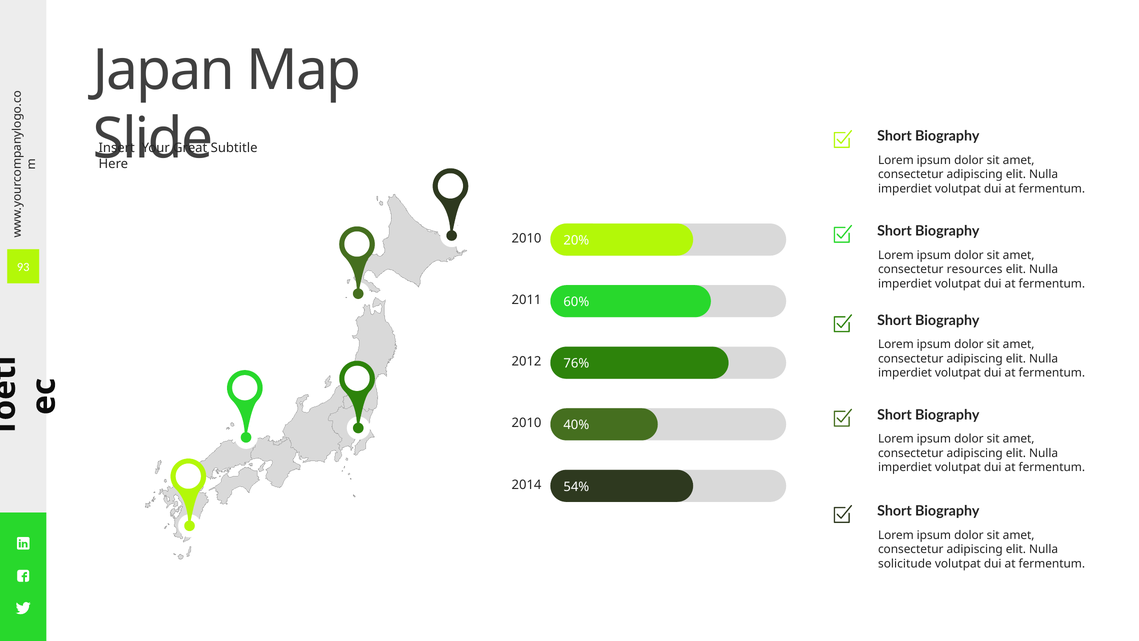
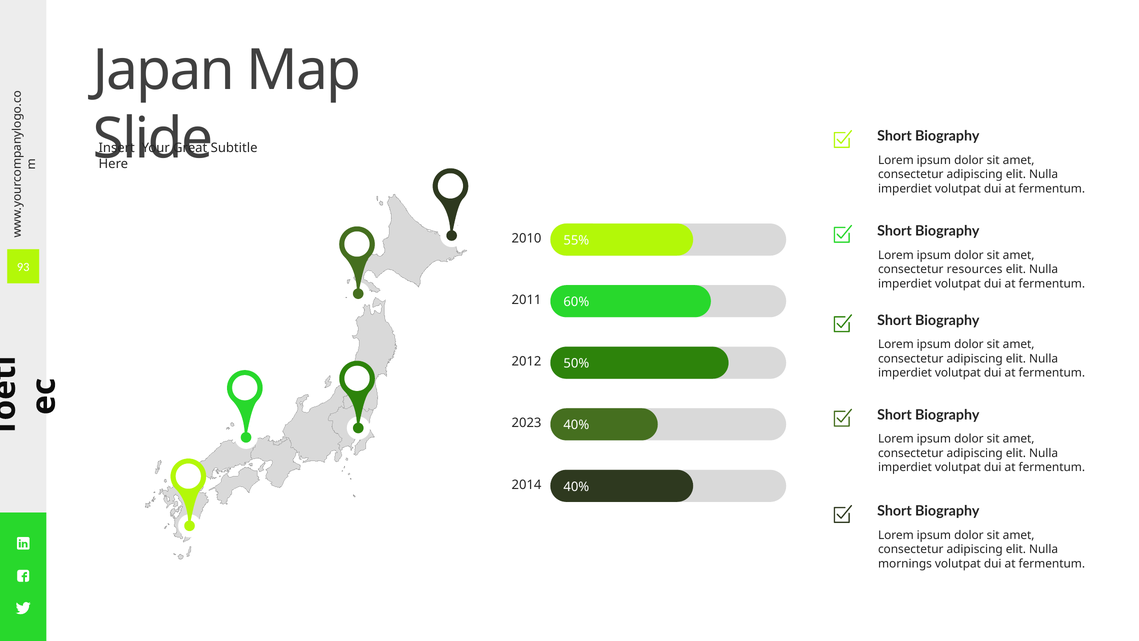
20%: 20% -> 55%
76%: 76% -> 50%
2010 at (527, 423): 2010 -> 2023
54% at (576, 487): 54% -> 40%
solicitude: solicitude -> mornings
